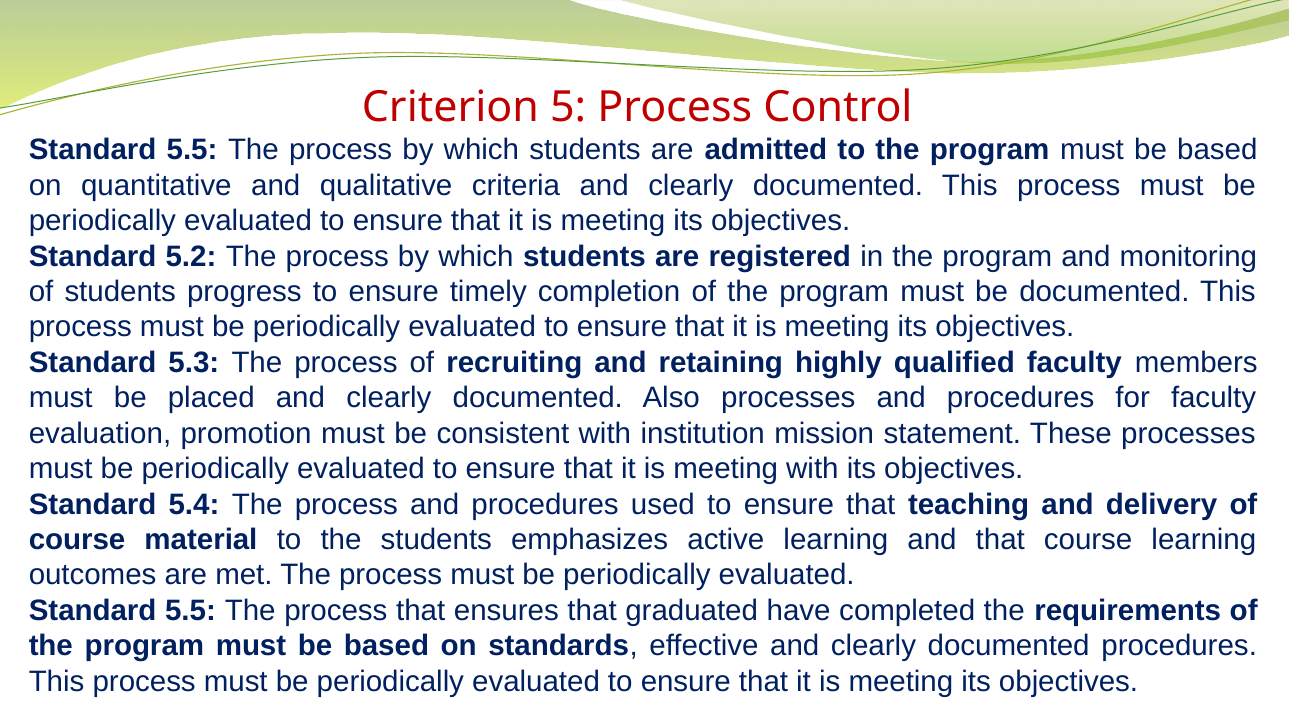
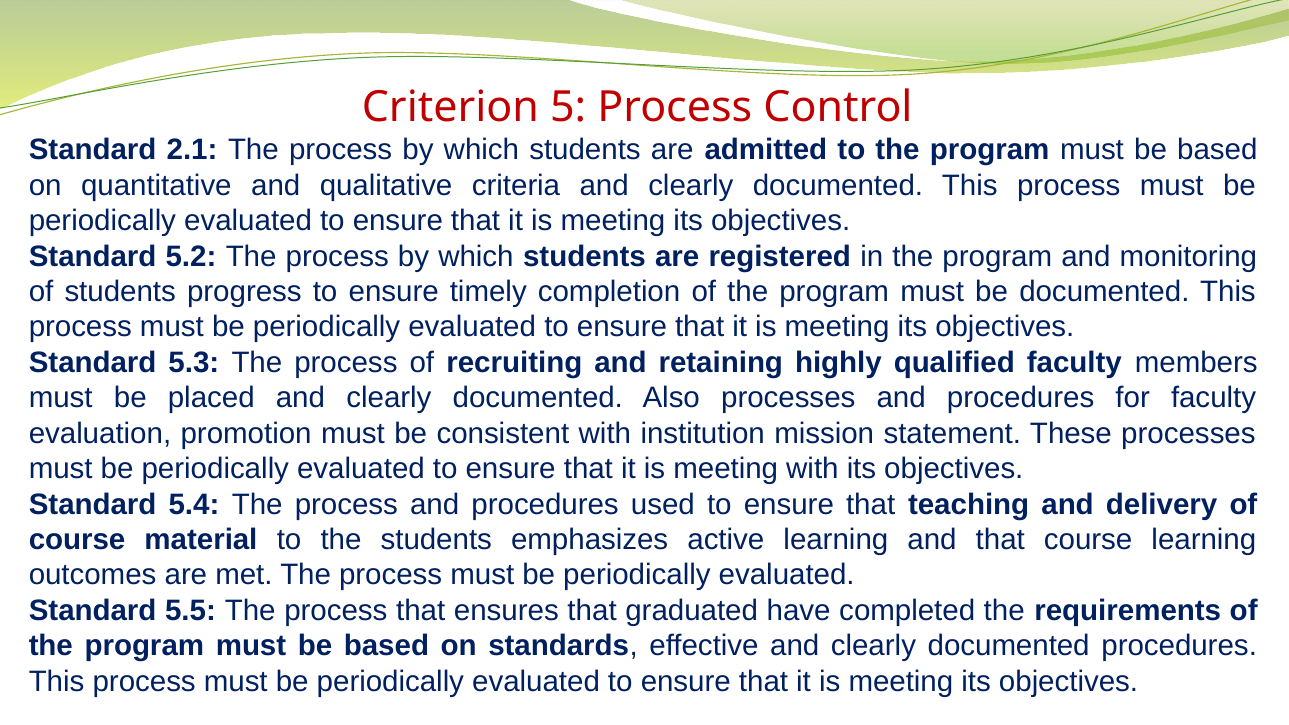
5.5 at (192, 150): 5.5 -> 2.1
